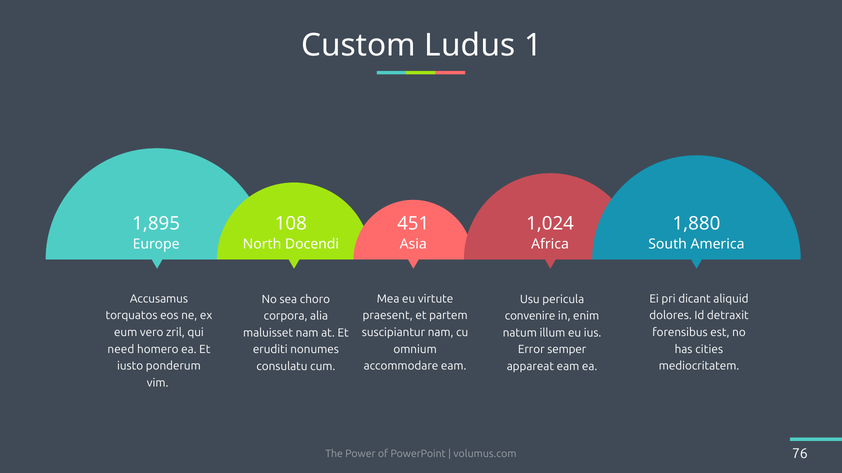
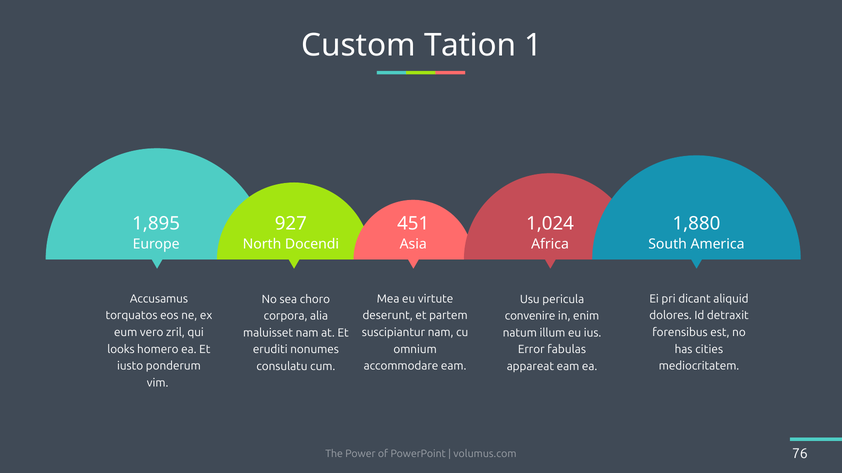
Ludus: Ludus -> Tation
108: 108 -> 927
praesent: praesent -> deserunt
need: need -> looks
semper: semper -> fabulas
